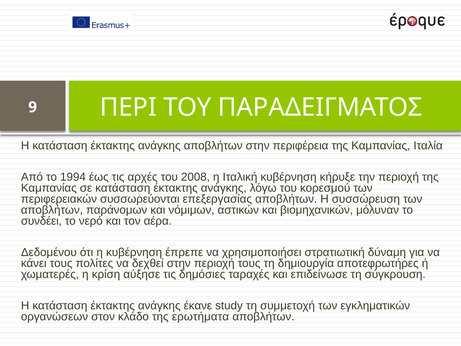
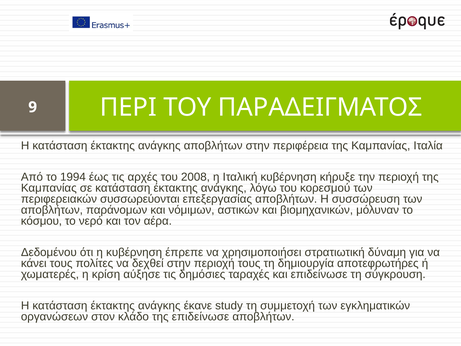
συνδέει: συνδέει -> κόσμου
της ερωτήματα: ερωτήματα -> επιδείνωσε
